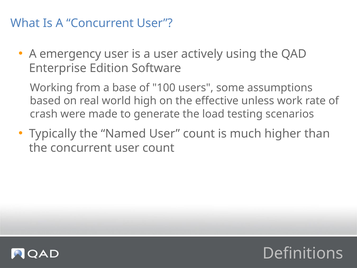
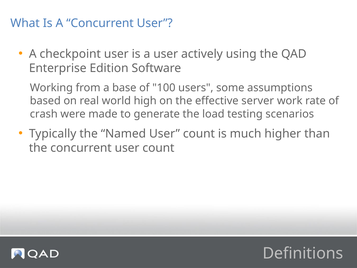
emergency: emergency -> checkpoint
unless: unless -> server
